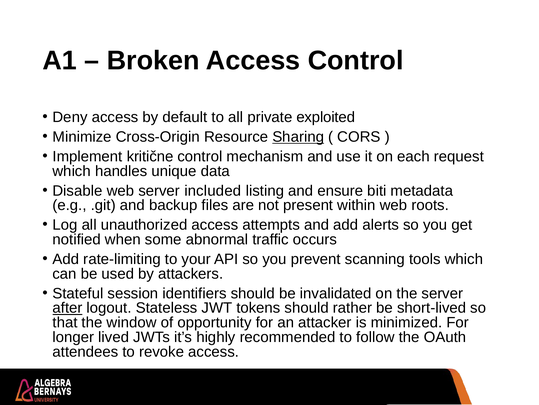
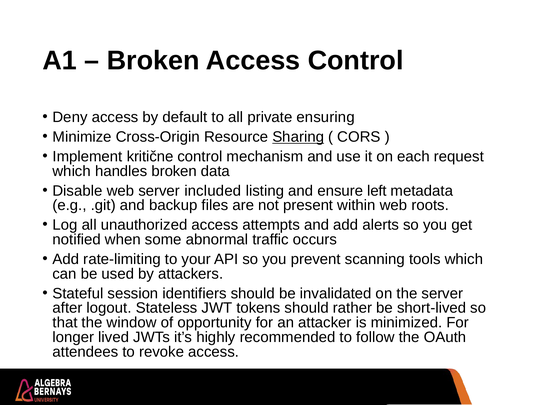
exploited: exploited -> ensuring
handles unique: unique -> broken
biti: biti -> left
after underline: present -> none
